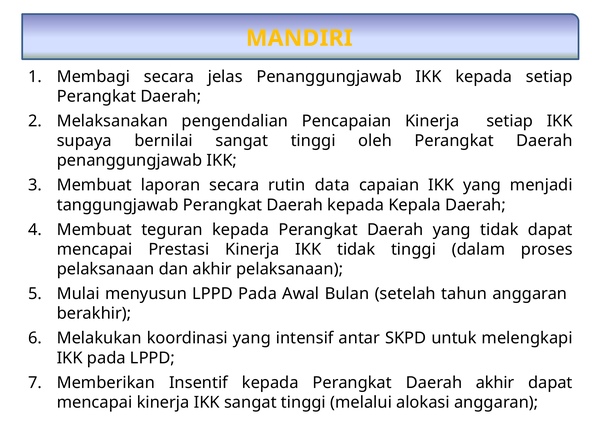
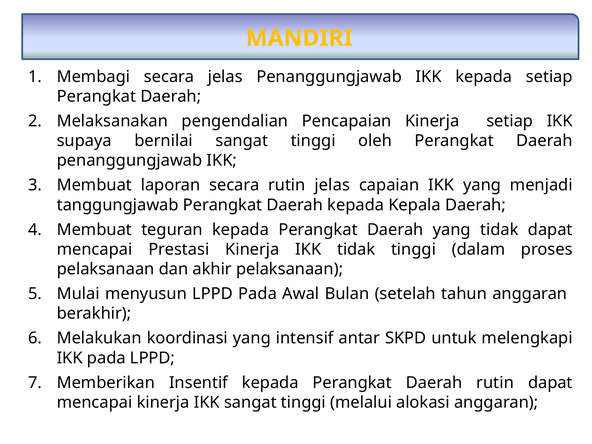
rutin data: data -> jelas
Daerah akhir: akhir -> rutin
